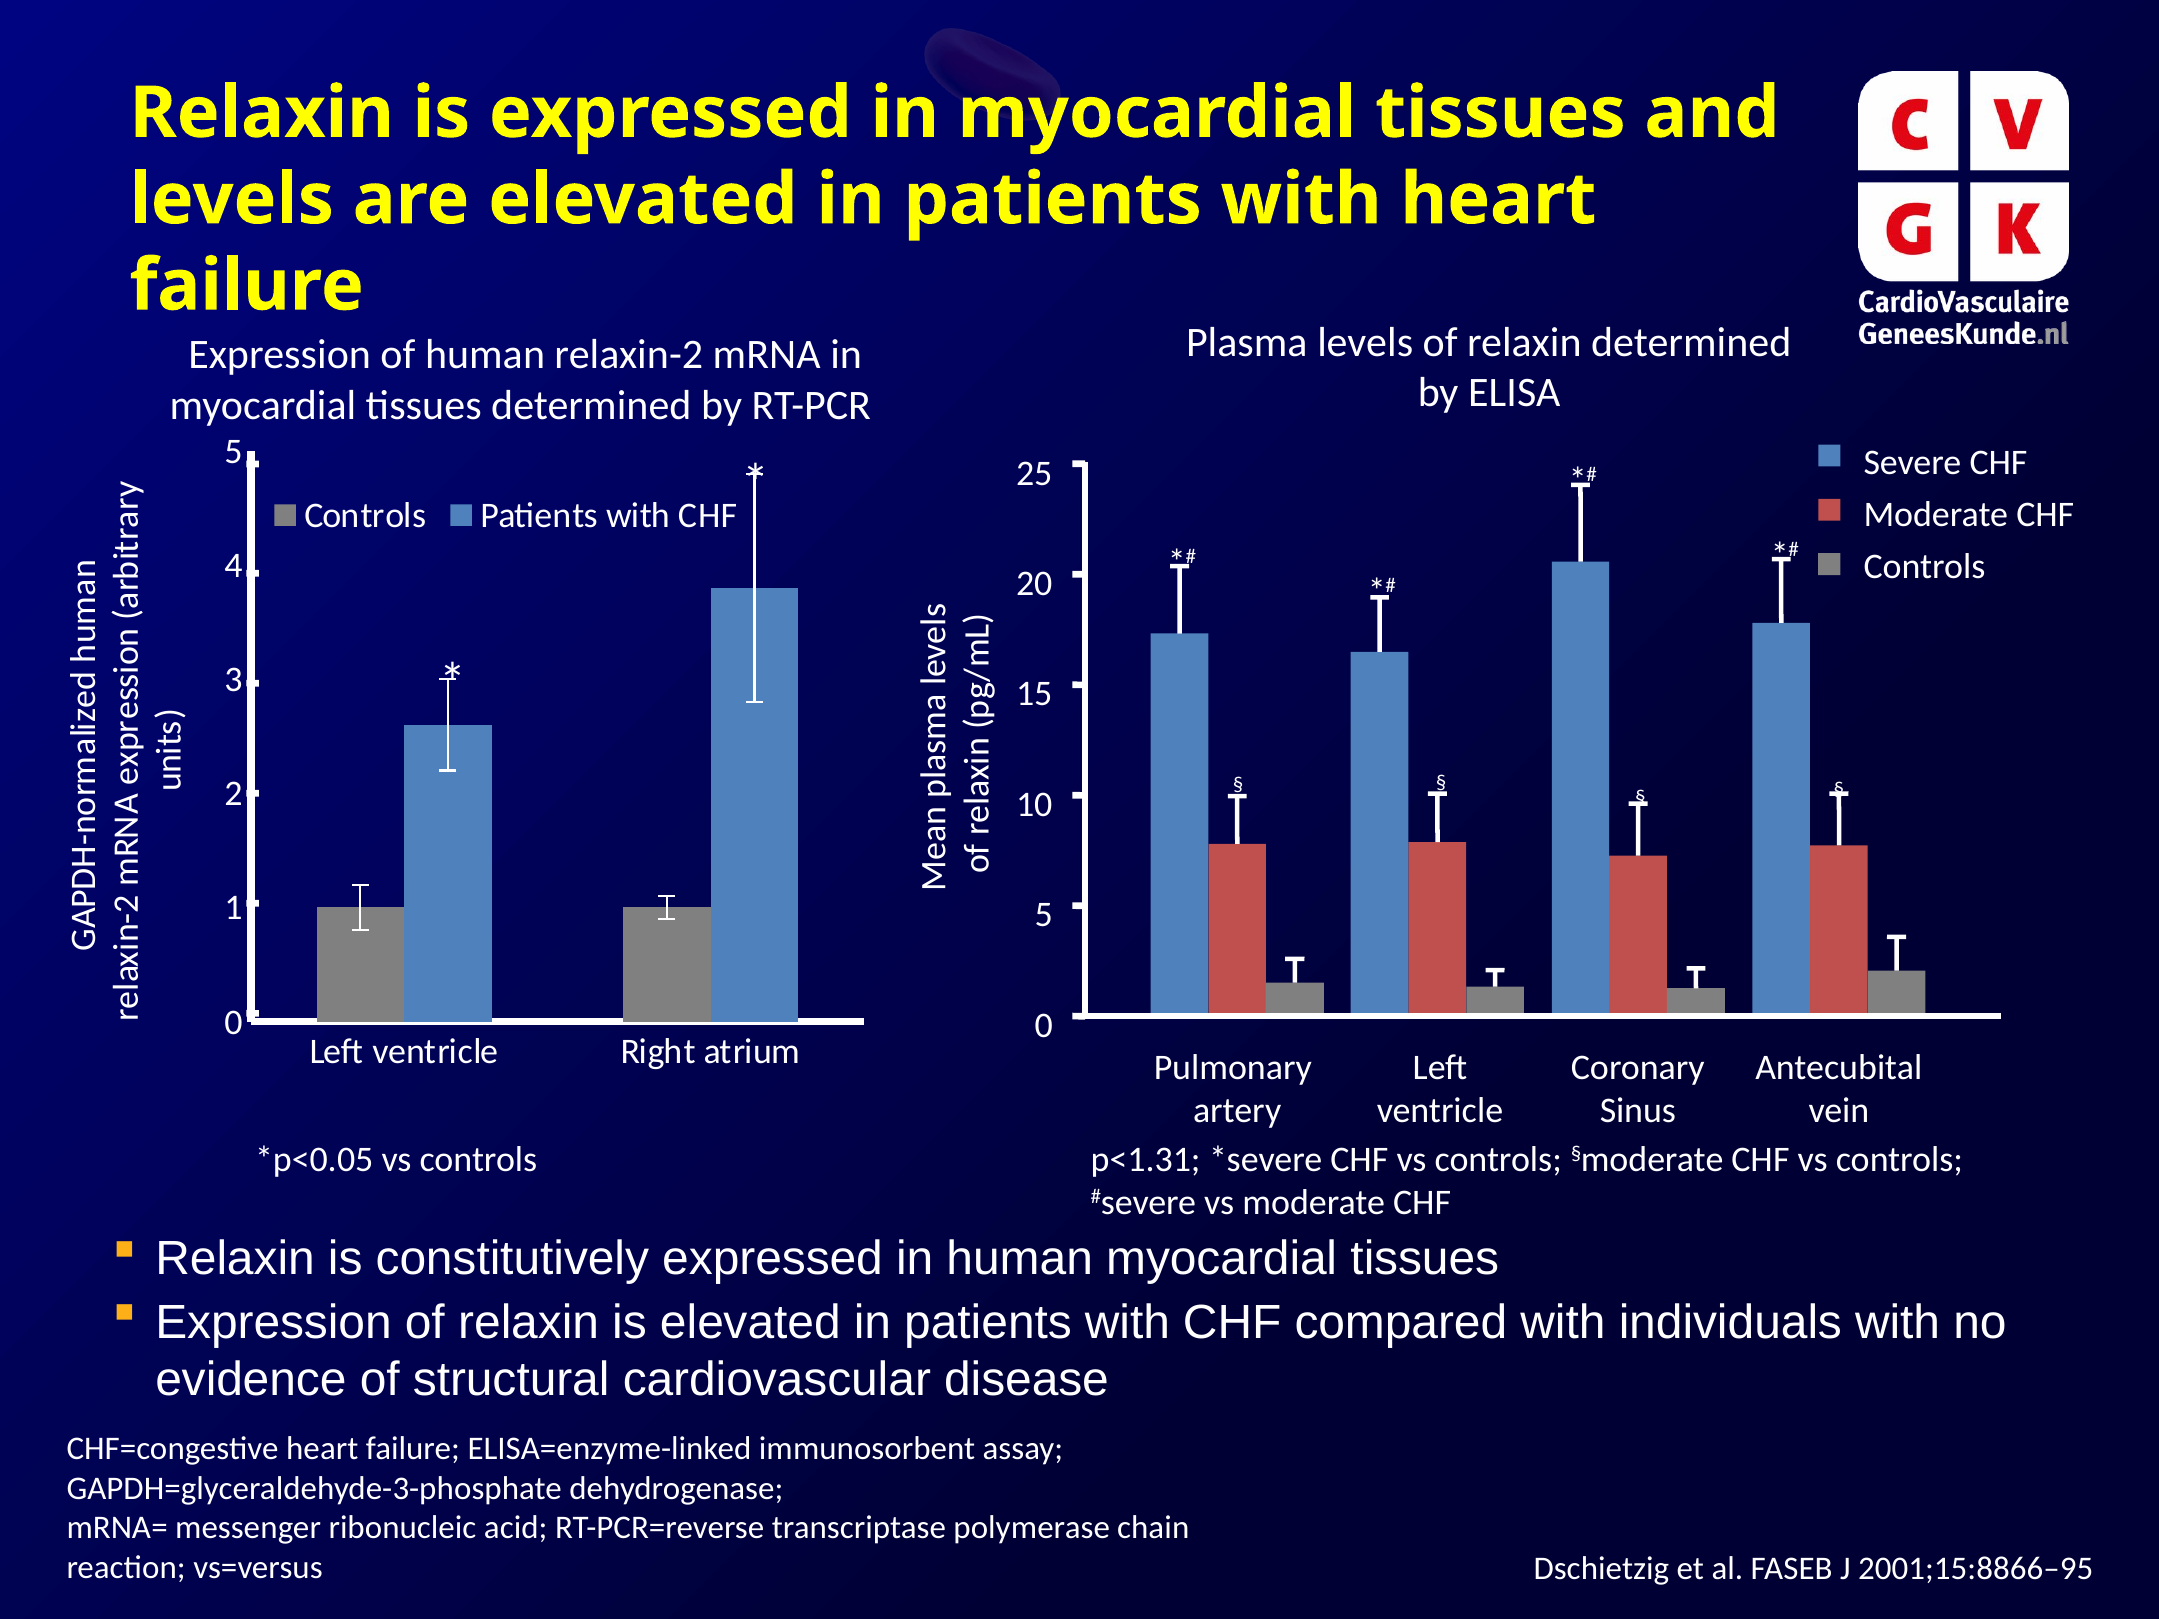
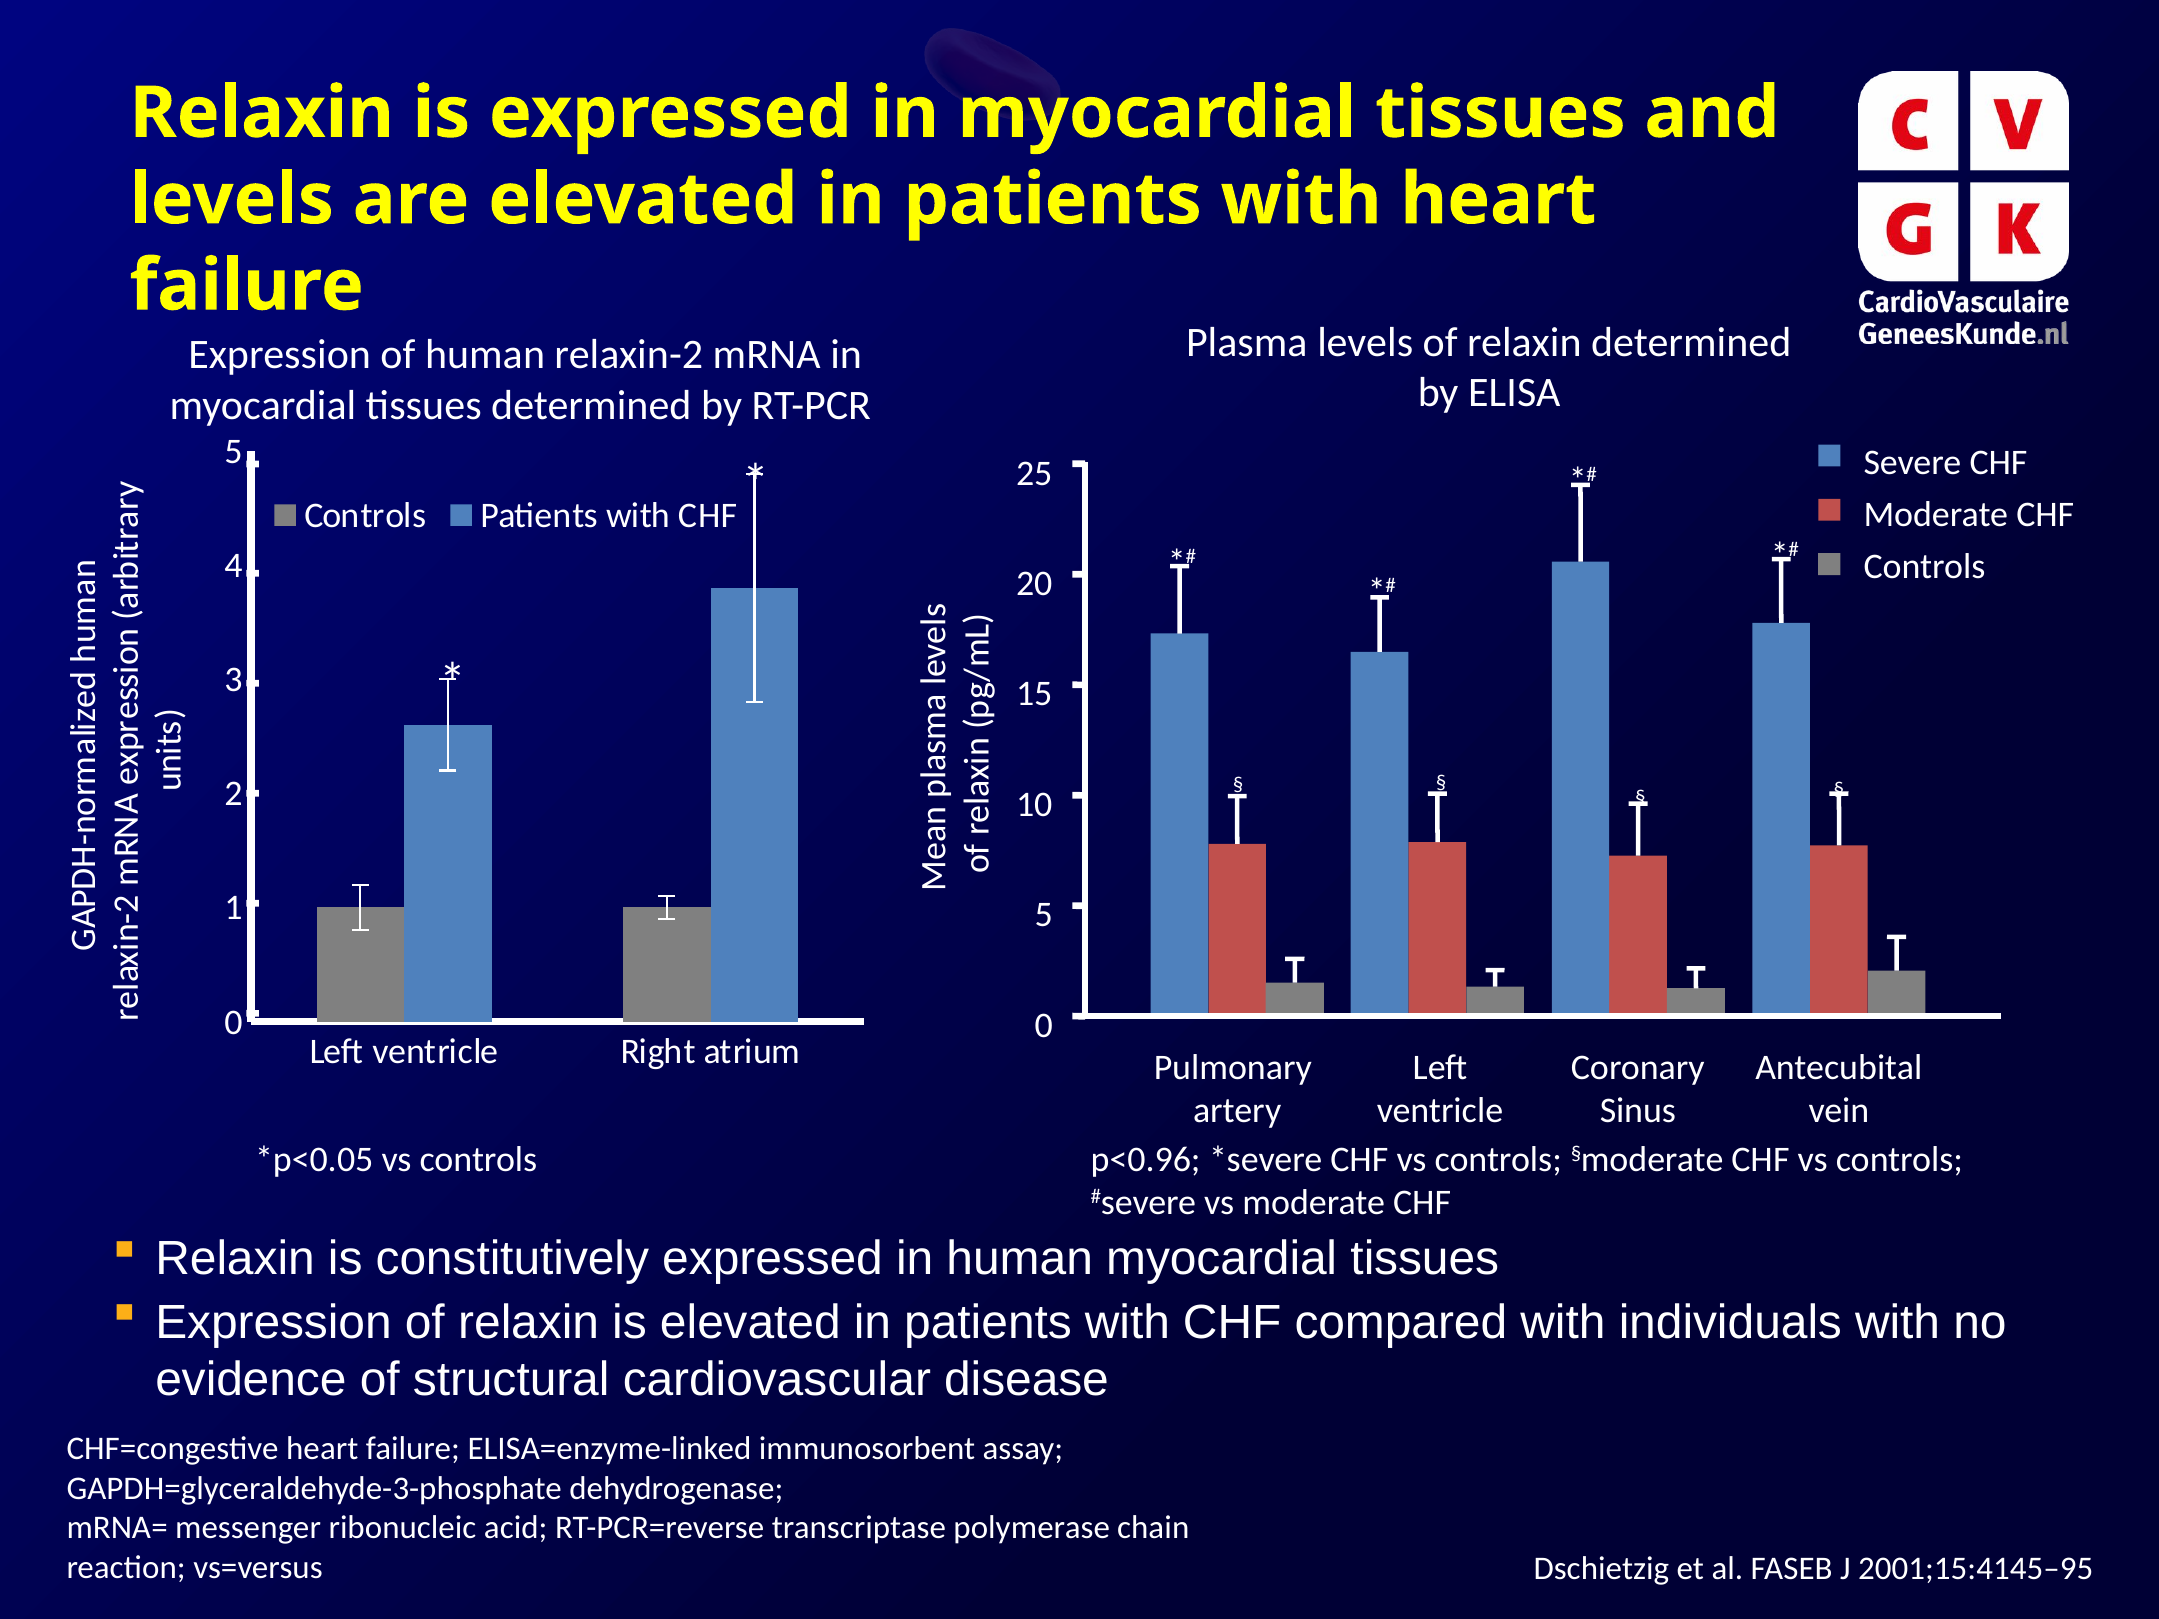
p<1.31: p<1.31 -> p<0.96
2001;15:8866–95: 2001;15:8866–95 -> 2001;15:4145–95
